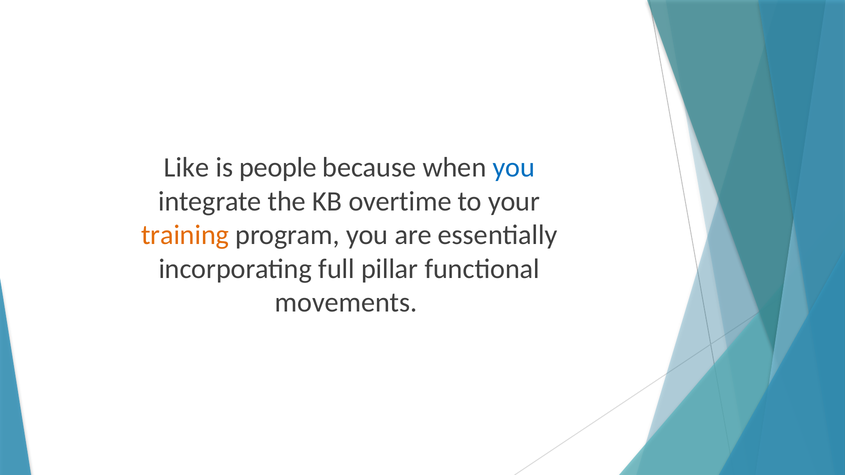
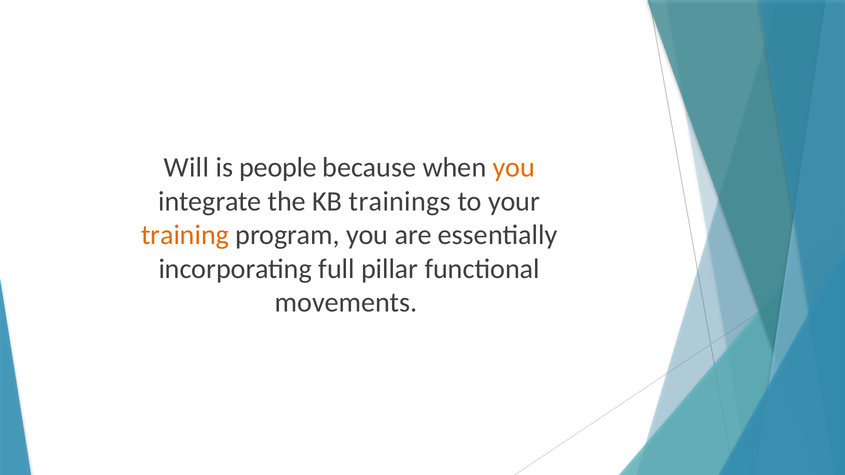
Like: Like -> Will
you at (514, 168) colour: blue -> orange
overtime: overtime -> trainings
